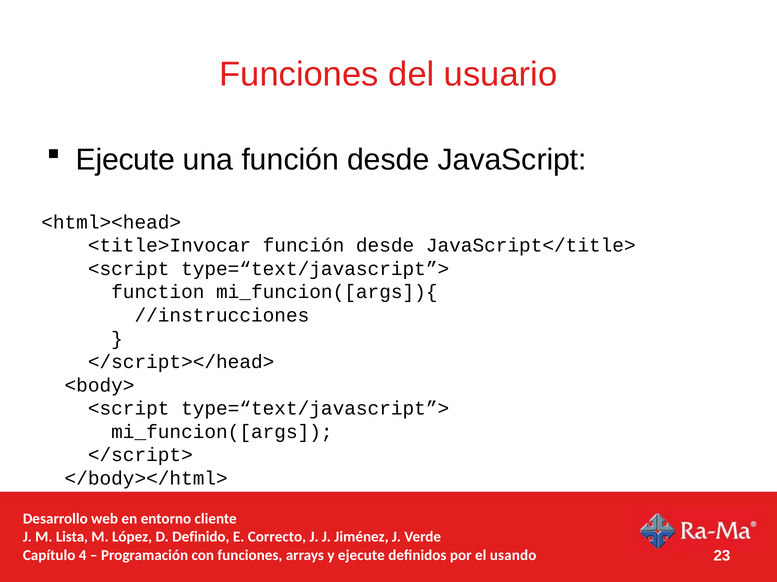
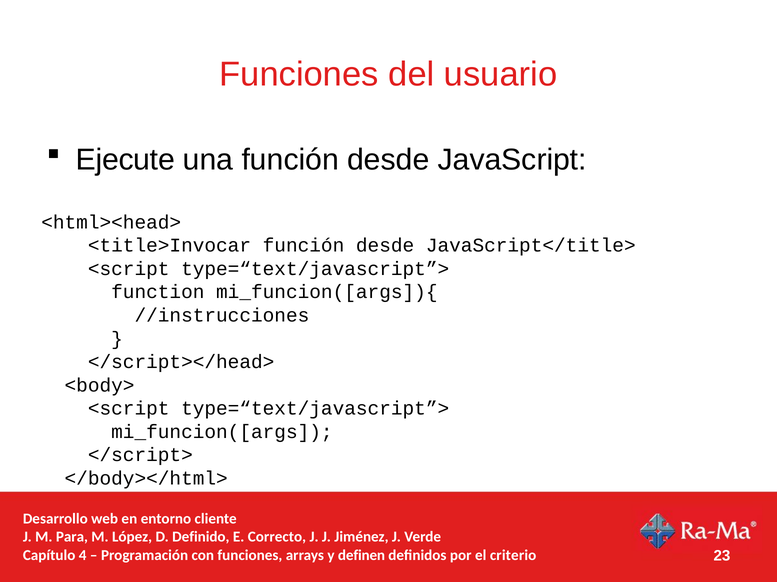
Lista: Lista -> Para
y ejecute: ejecute -> definen
usando: usando -> criterio
